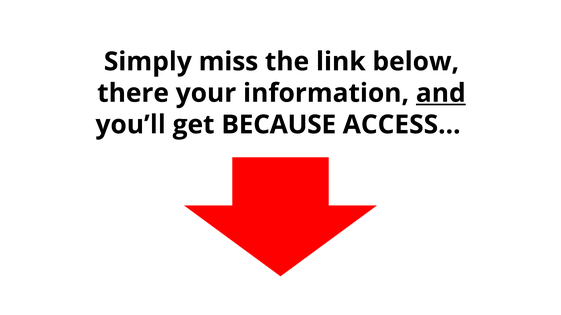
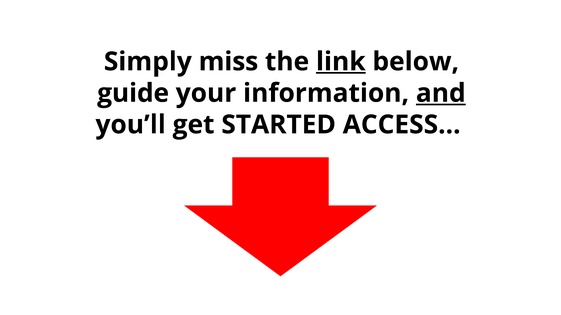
link underline: none -> present
there: there -> guide
BECAUSE: BECAUSE -> STARTED
